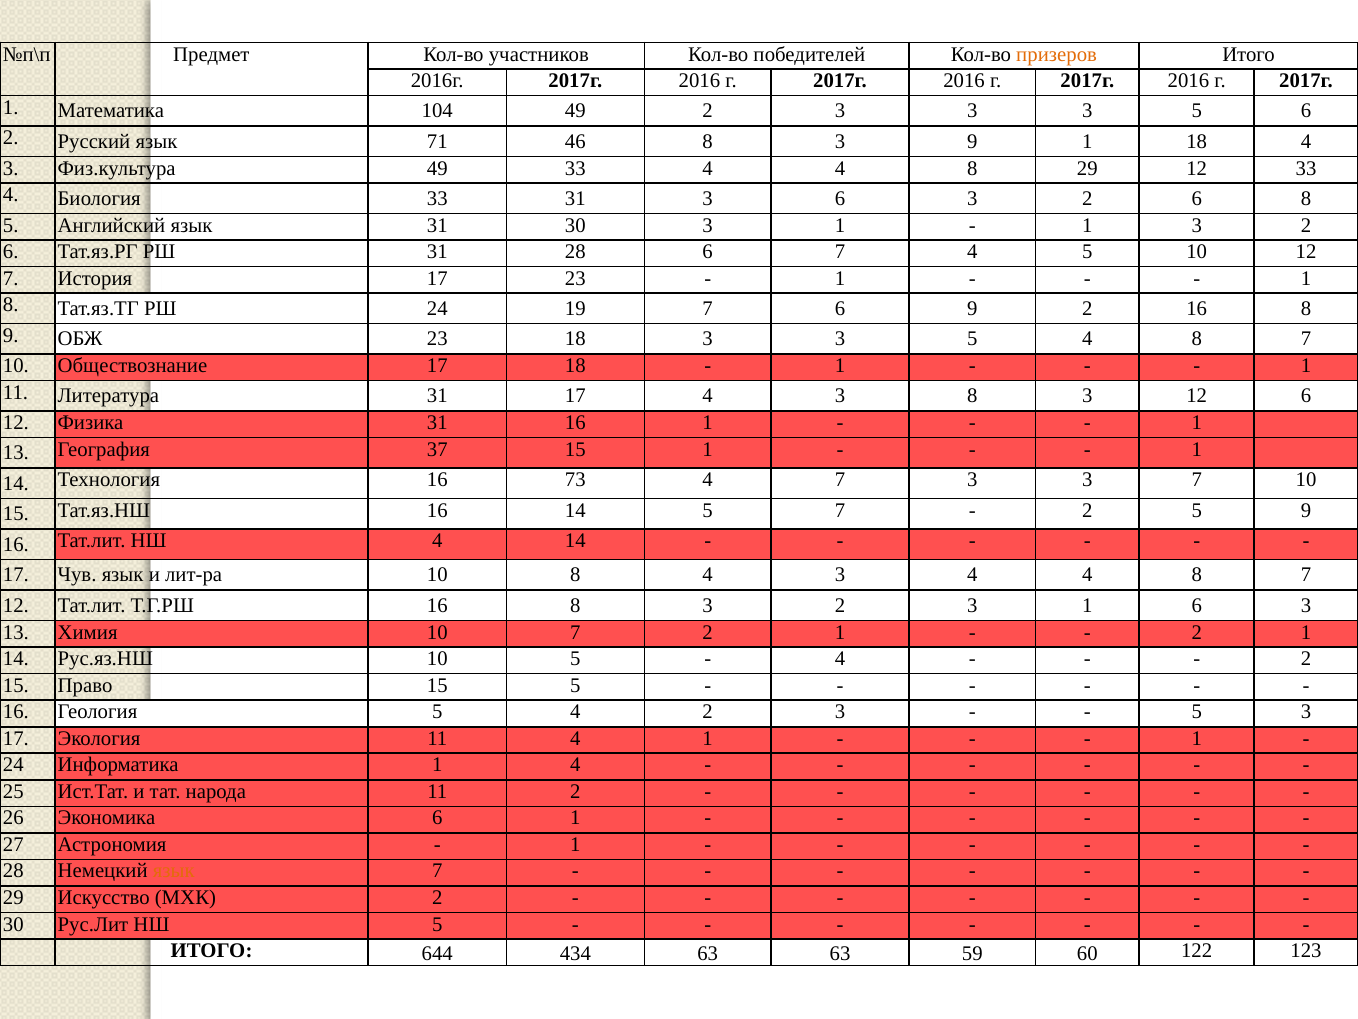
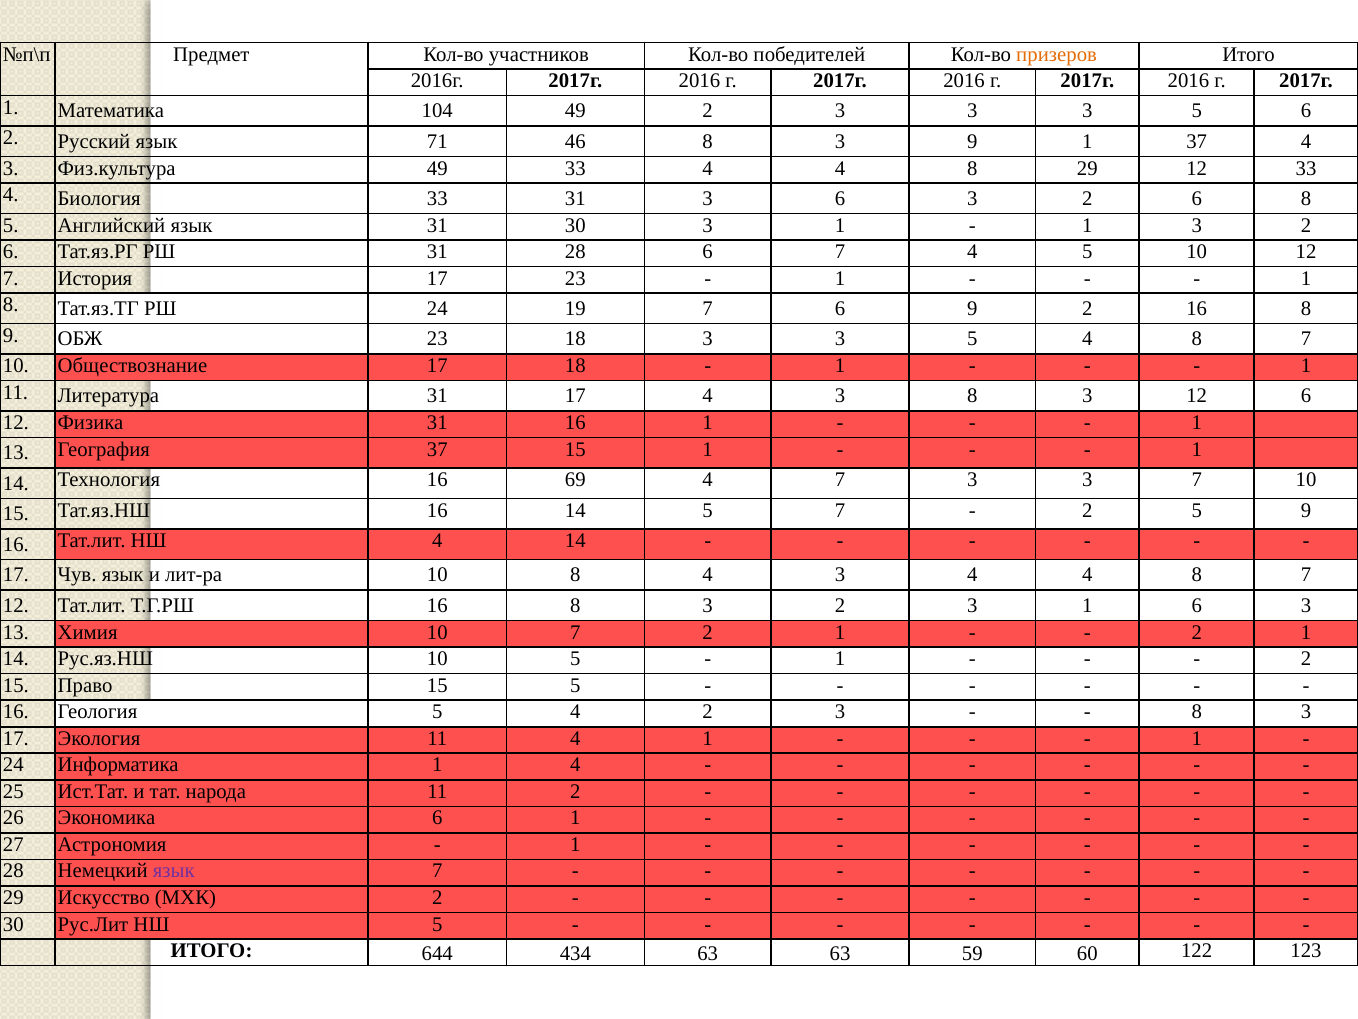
1 18: 18 -> 37
73: 73 -> 69
4 at (840, 659): 4 -> 1
5 at (1197, 712): 5 -> 8
язык at (174, 871) colour: orange -> purple
